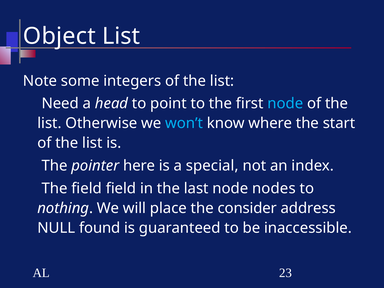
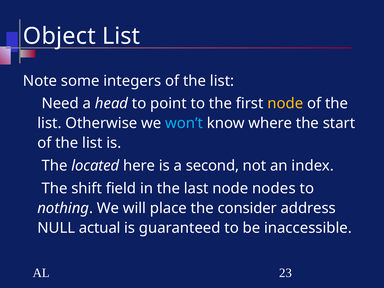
node at (285, 104) colour: light blue -> yellow
pointer: pointer -> located
special: special -> second
The field: field -> shift
found: found -> actual
